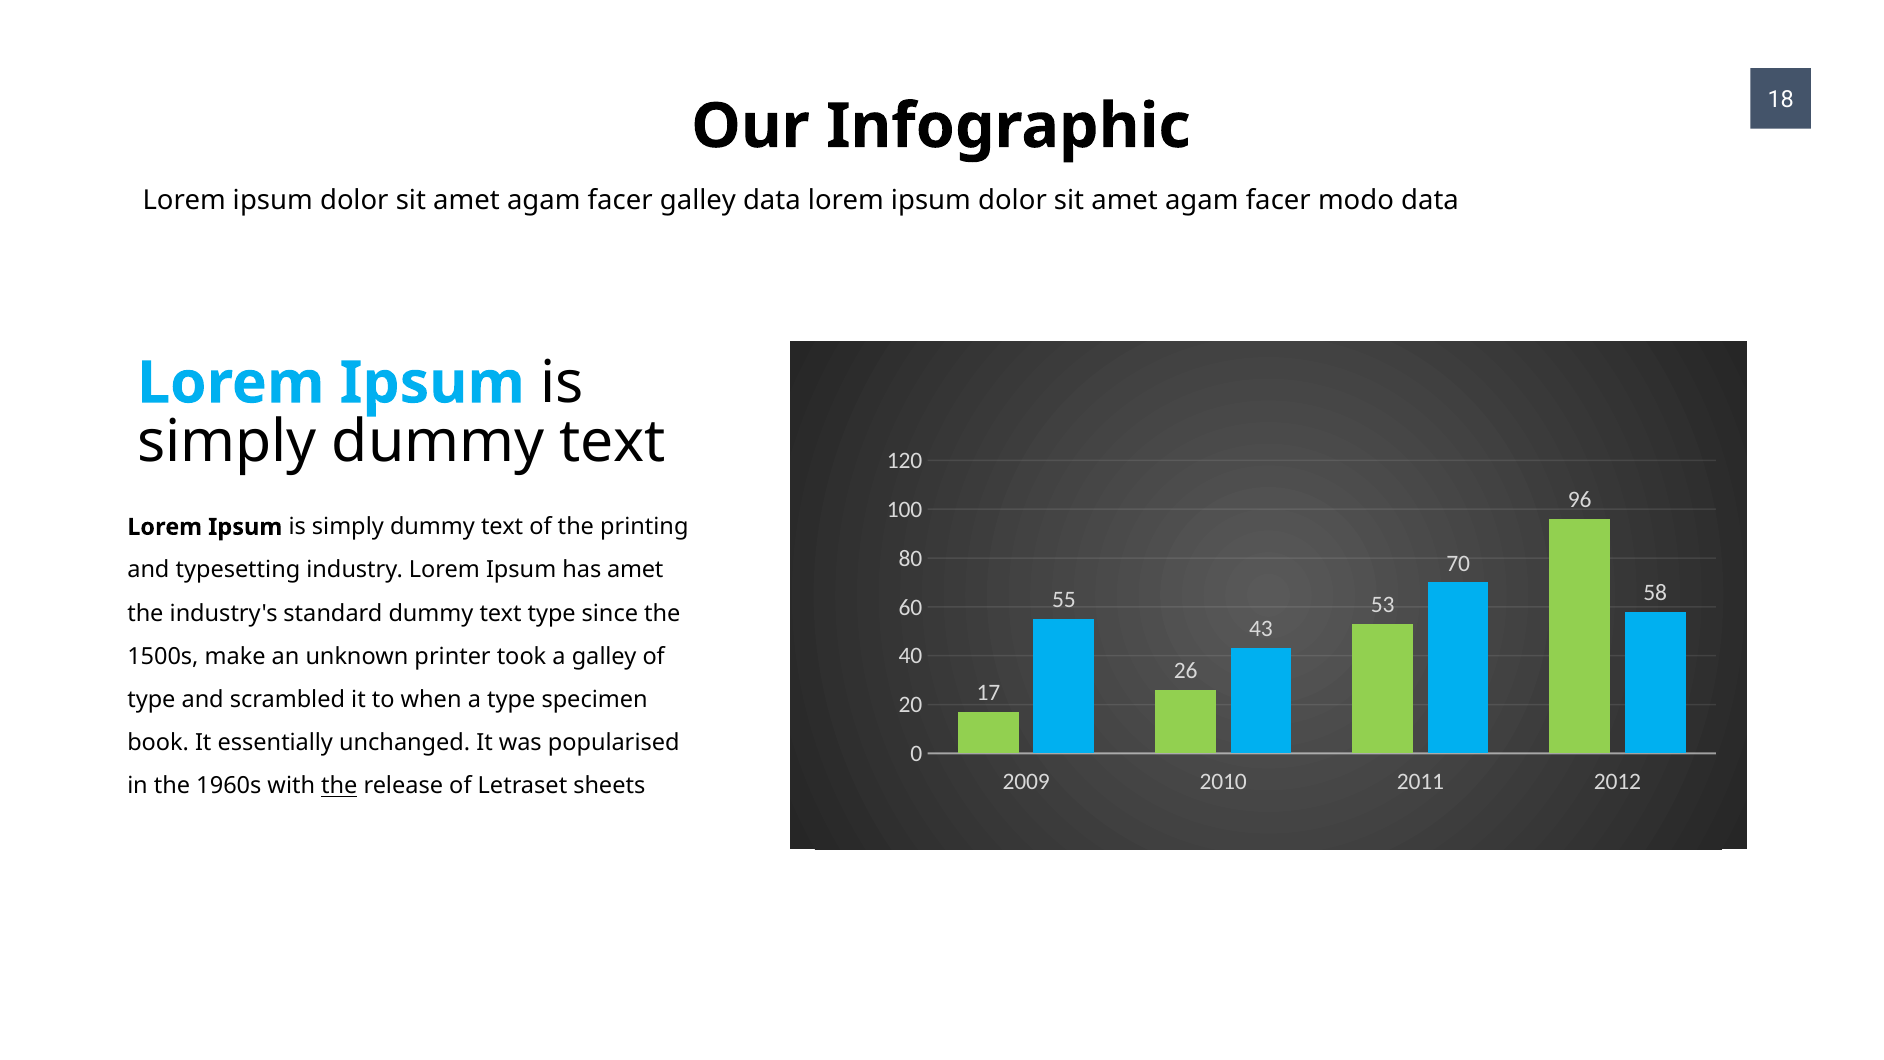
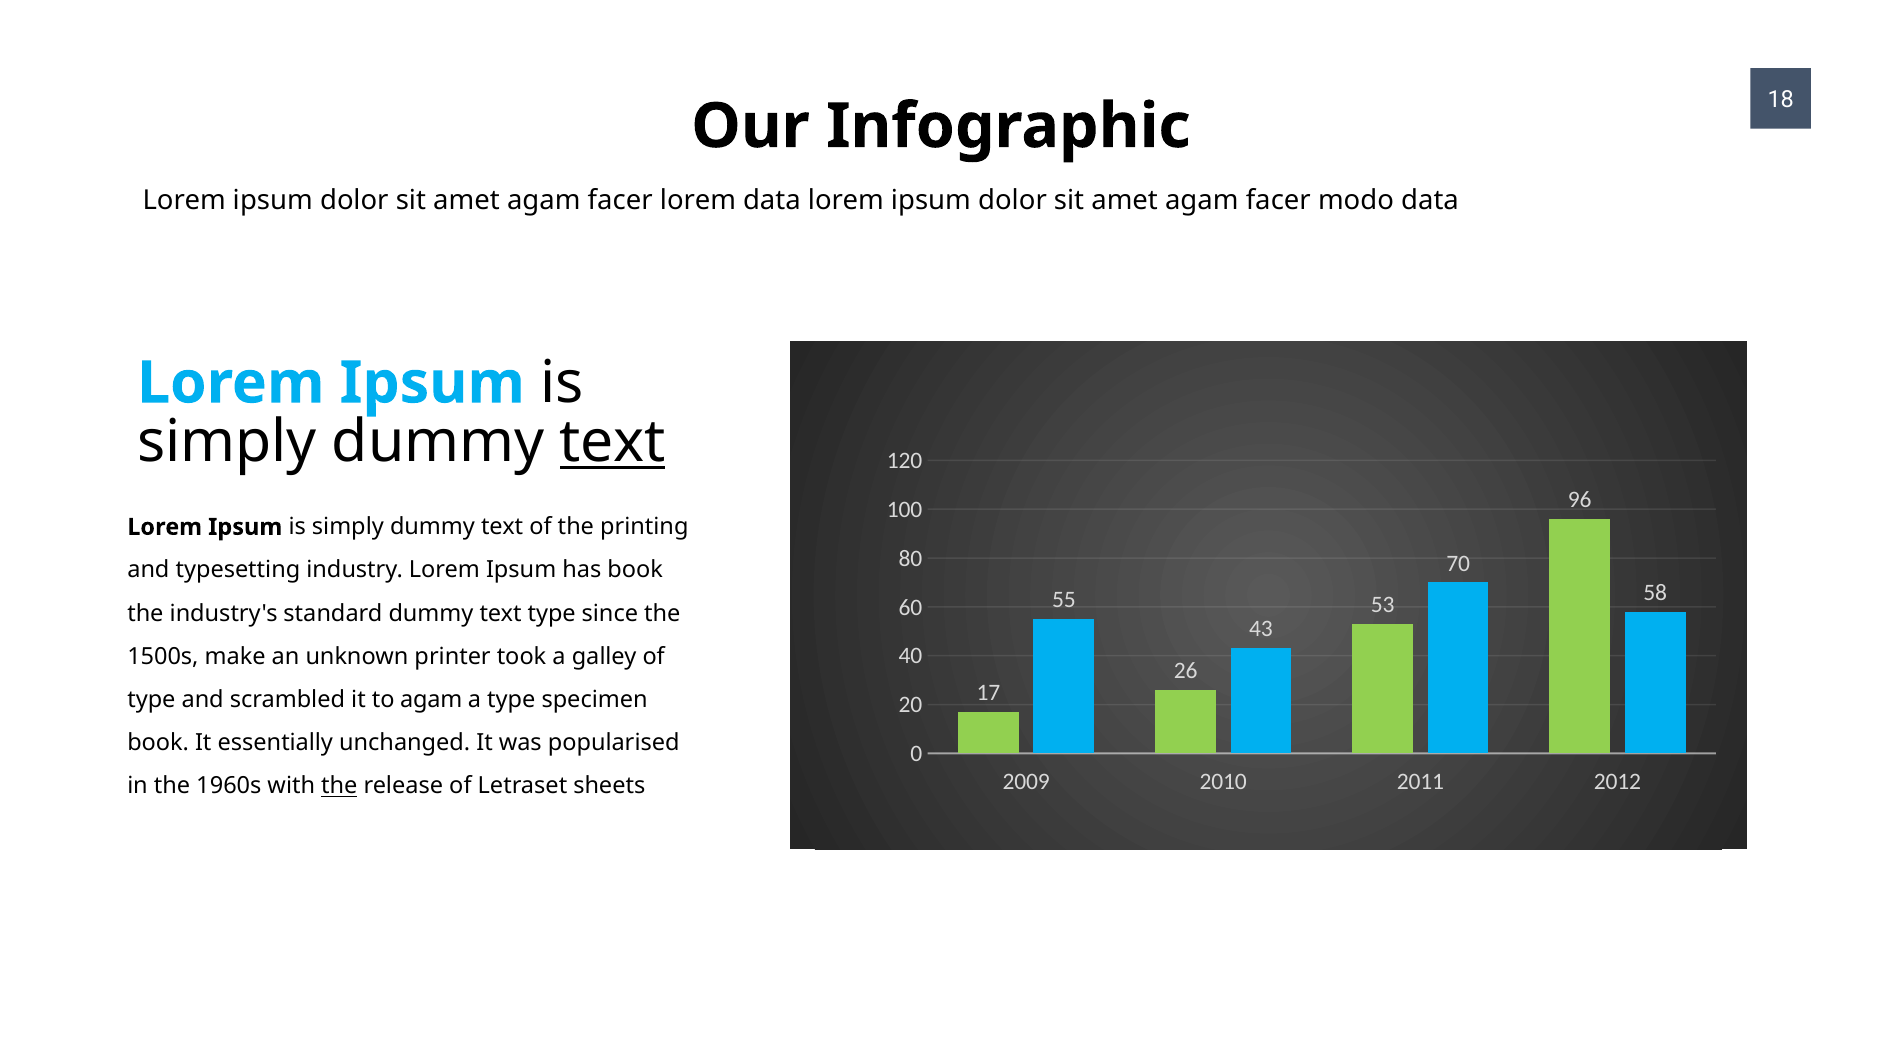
facer galley: galley -> lorem
text at (613, 442) underline: none -> present
has amet: amet -> book
to when: when -> agam
